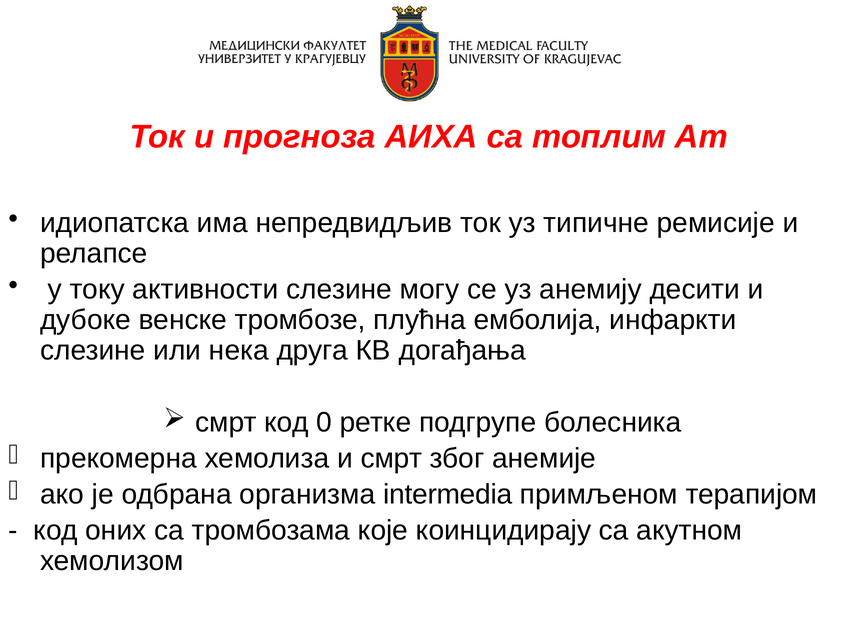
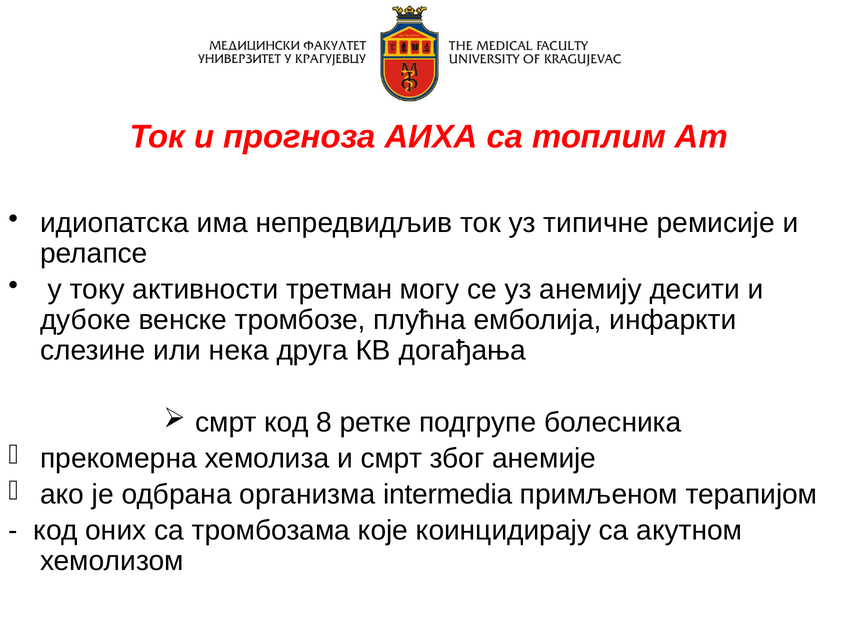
активности слезине: слезине -> третман
0: 0 -> 8
